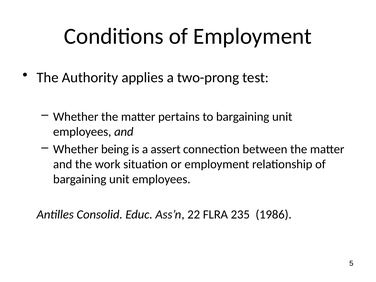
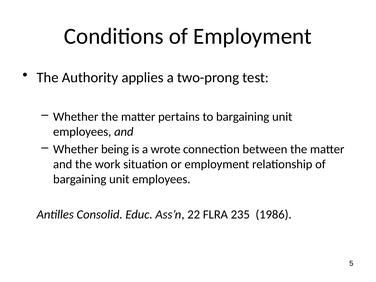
assert: assert -> wrote
